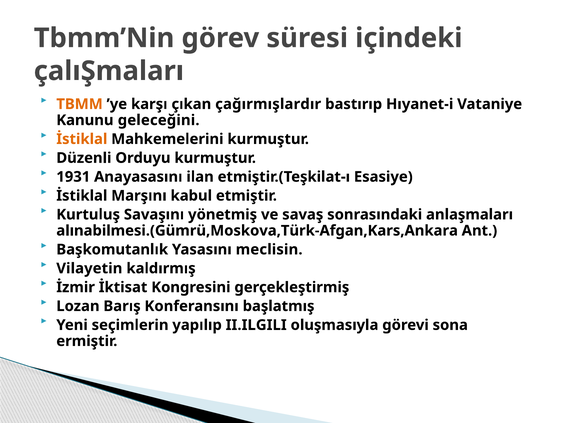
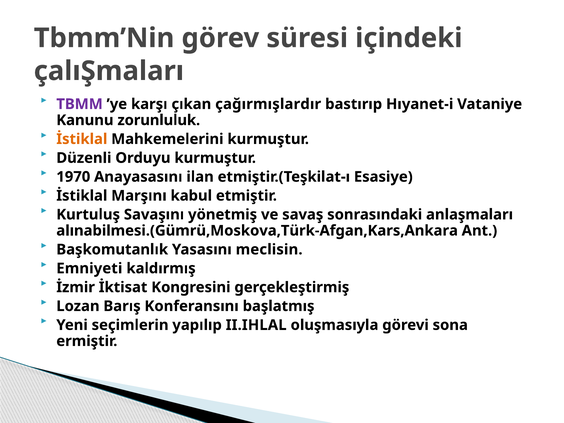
TBMM colour: orange -> purple
geleceğini: geleceğini -> zorunluluk
1931: 1931 -> 1970
Vilayetin: Vilayetin -> Emniyeti
II.ILGILI: II.ILGILI -> II.IHLAL
